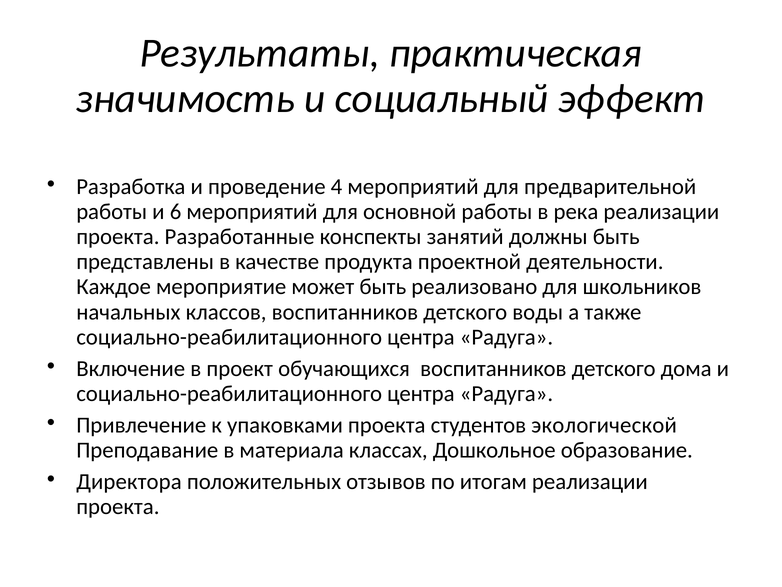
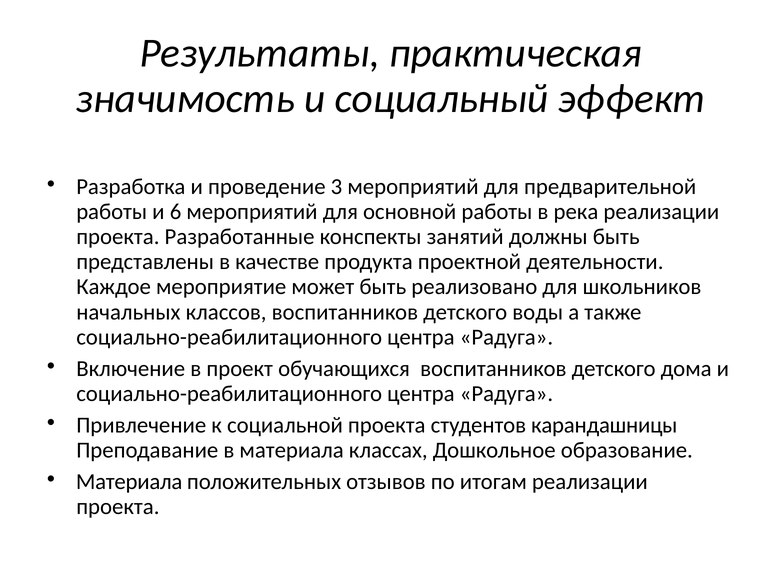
4: 4 -> 3
упаковками: упаковками -> социальной
экологической: экологической -> карандашницы
Директора at (129, 481): Директора -> Материала
